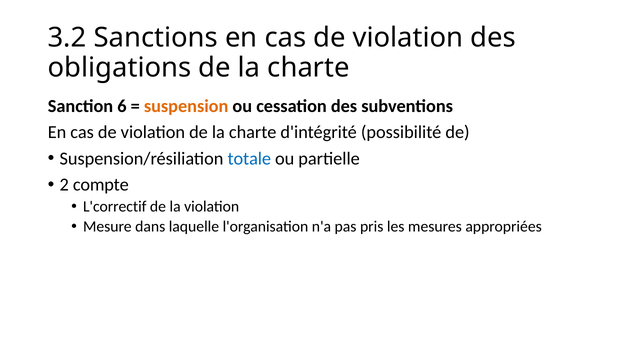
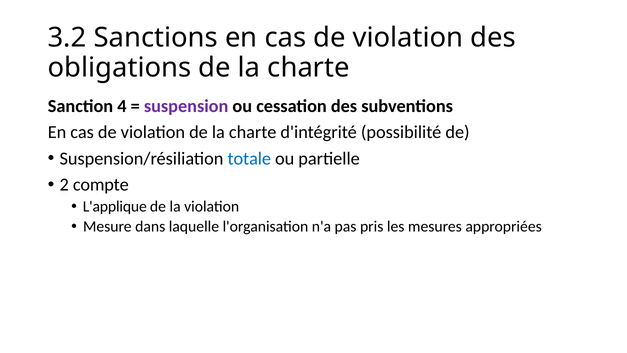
6: 6 -> 4
suspension colour: orange -> purple
L'correctif: L'correctif -> L'applique
